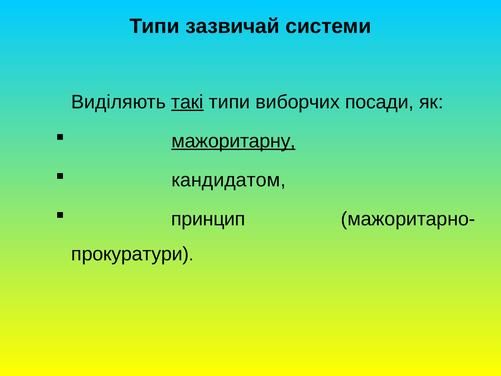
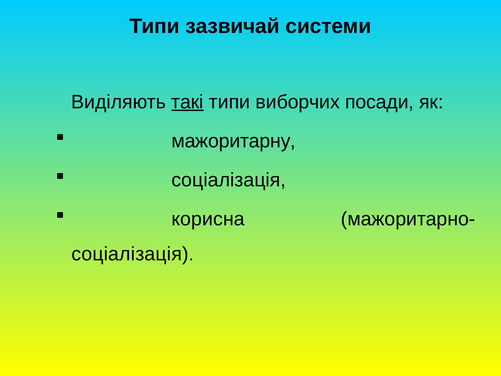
мажоритарну underline: present -> none
кандидатом at (229, 180): кандидатом -> соціалізація
принцип: принцип -> корисна
прокуратури at (130, 254): прокуратури -> соціалізація
